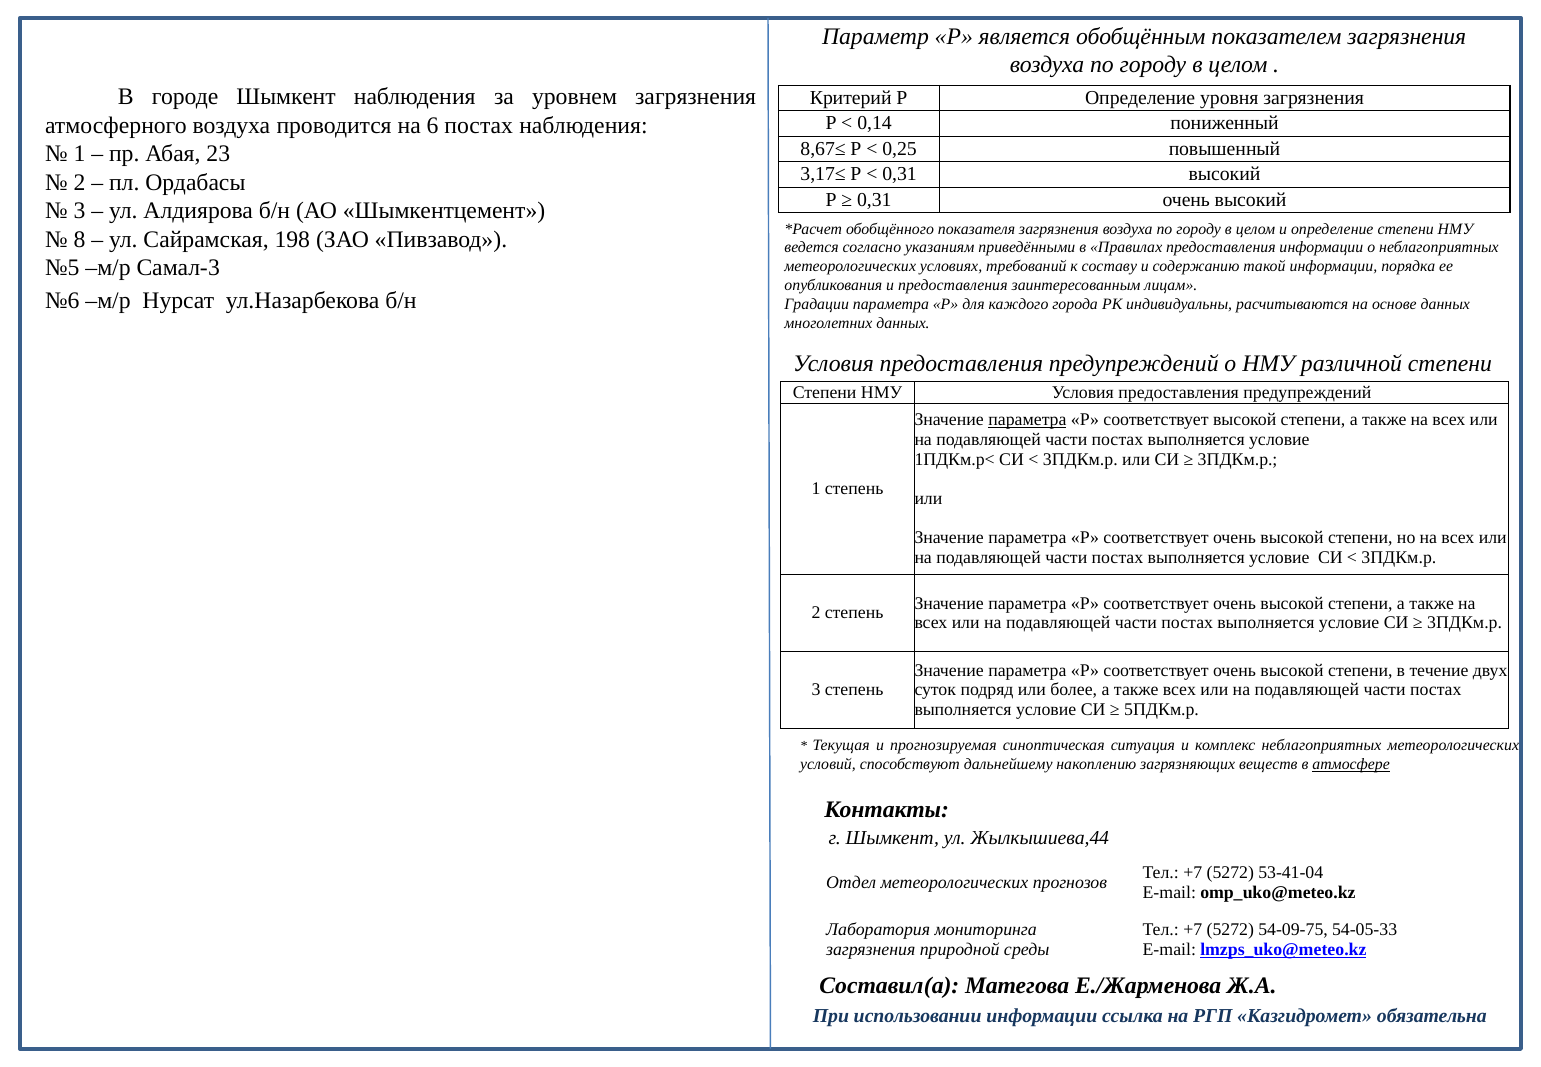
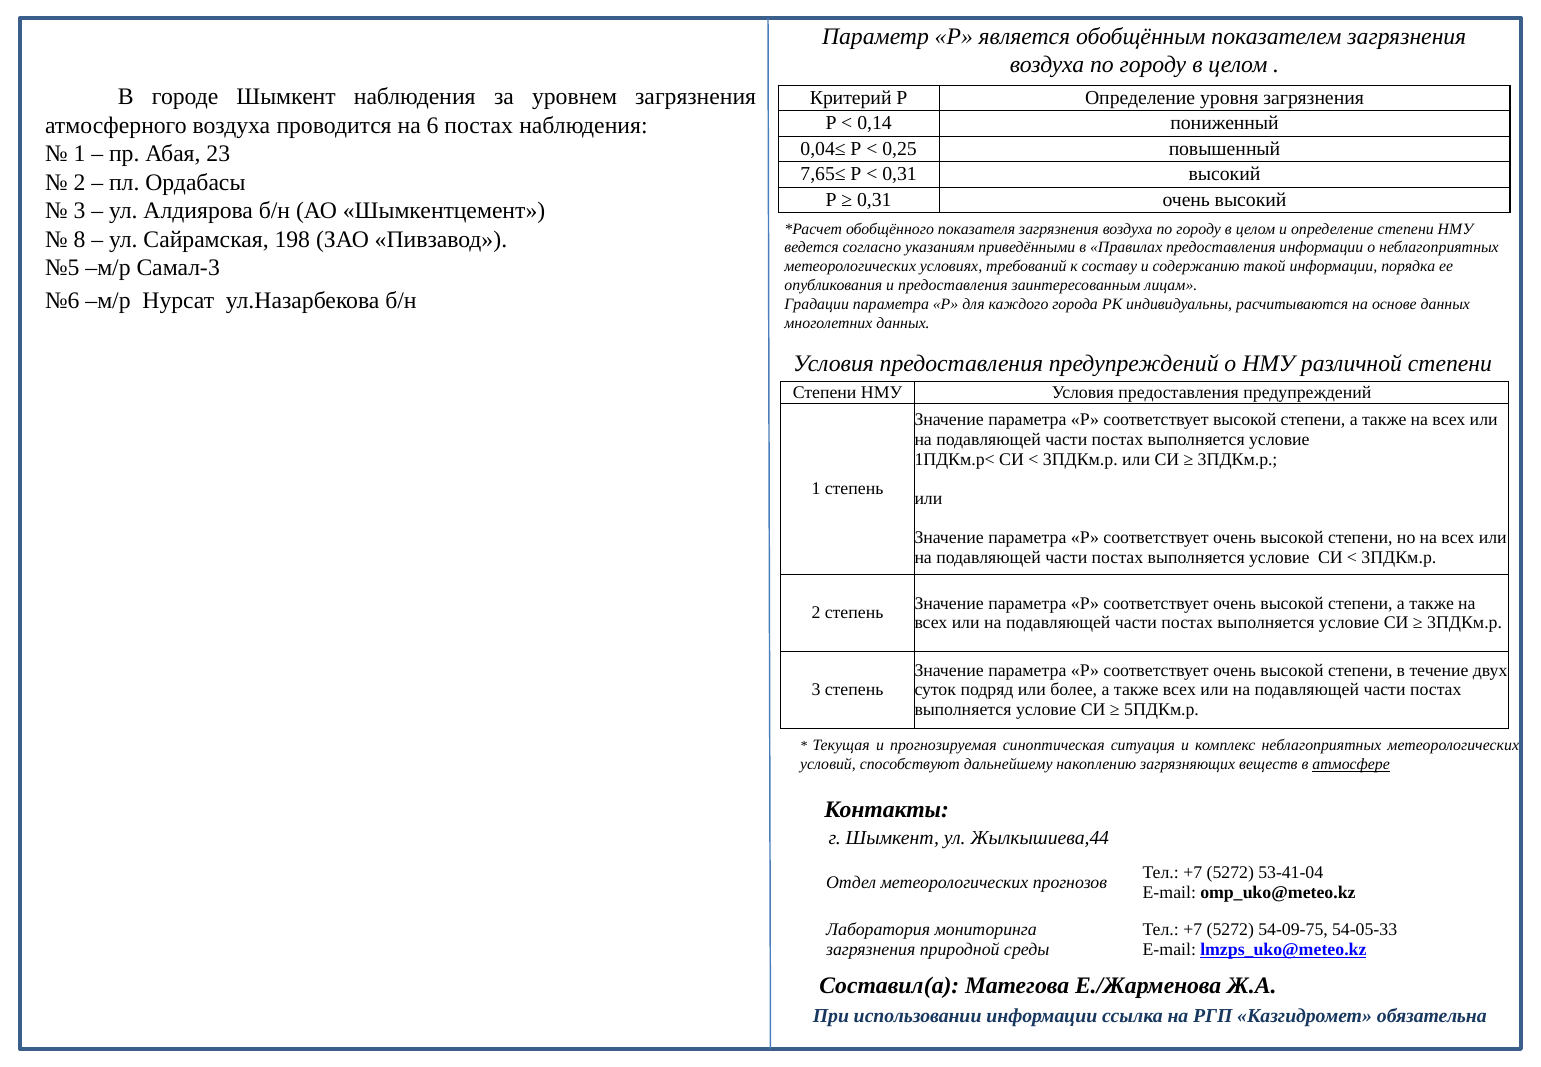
8,67≤: 8,67≤ -> 0,04≤
3,17≤: 3,17≤ -> 7,65≤
параметра at (1027, 420) underline: present -> none
